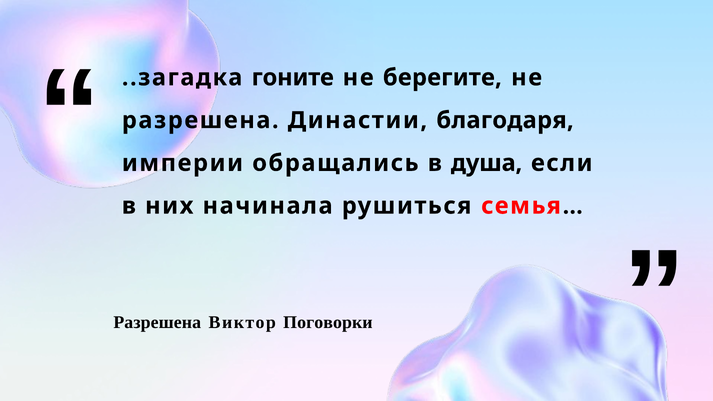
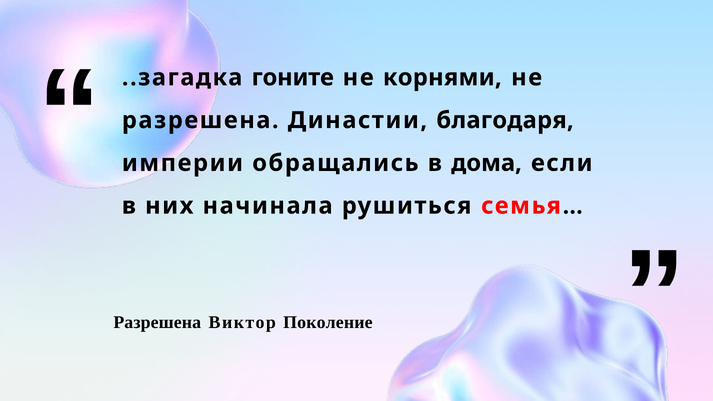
берегите: берегите -> корнями
душа: душа -> дома
Поговорки: Поговорки -> Поколение
